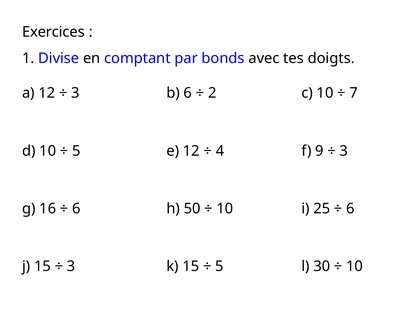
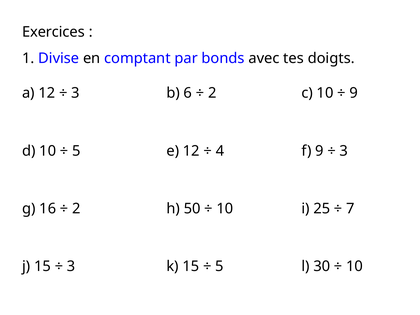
7 at (354, 93): 7 -> 9
6 at (76, 209): 6 -> 2
6 at (350, 209): 6 -> 7
